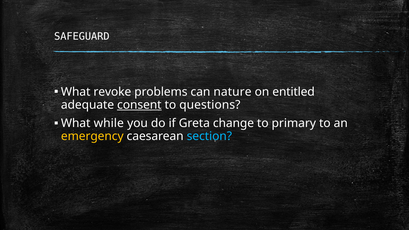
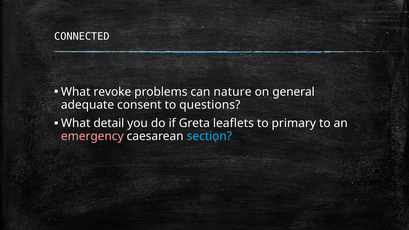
SAFEGUARD: SAFEGUARD -> CONNECTED
entitled: entitled -> general
consent underline: present -> none
while: while -> detail
change: change -> leaflets
emergency colour: yellow -> pink
